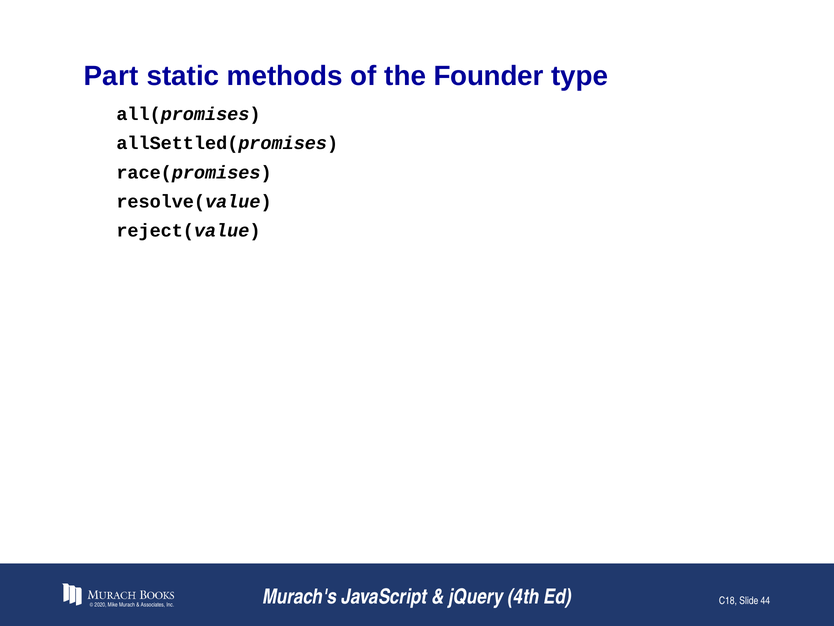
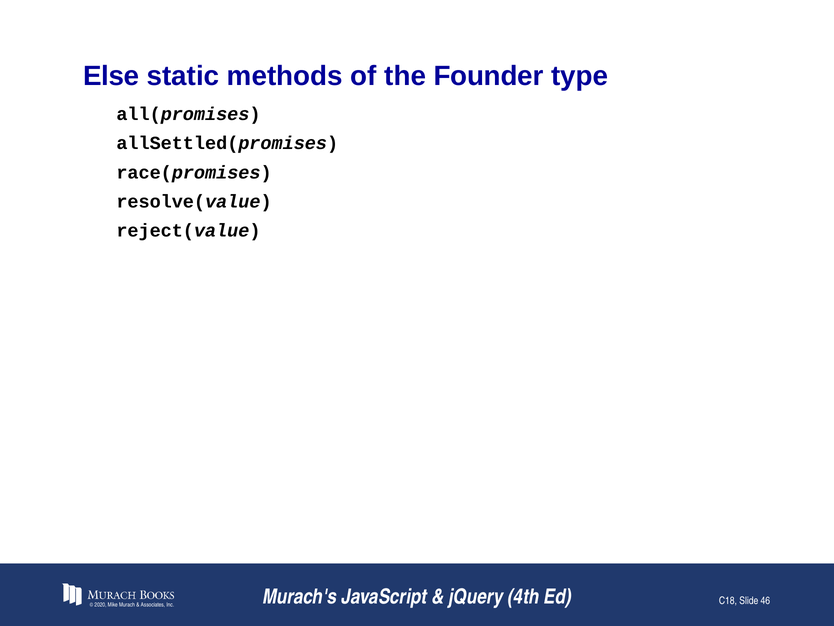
Part: Part -> Else
44: 44 -> 46
